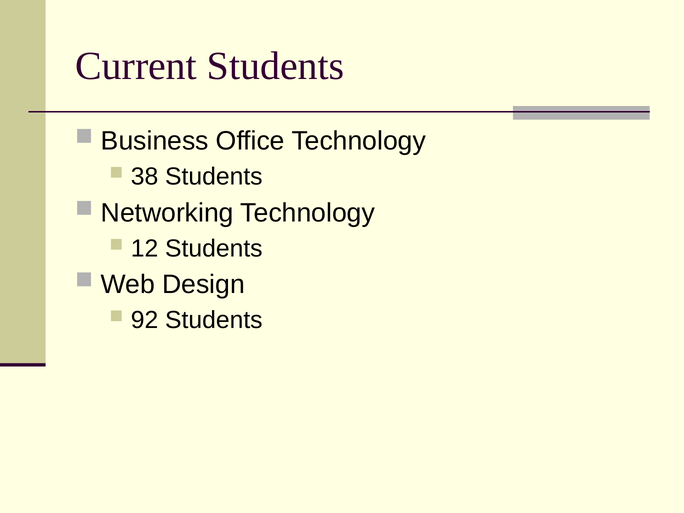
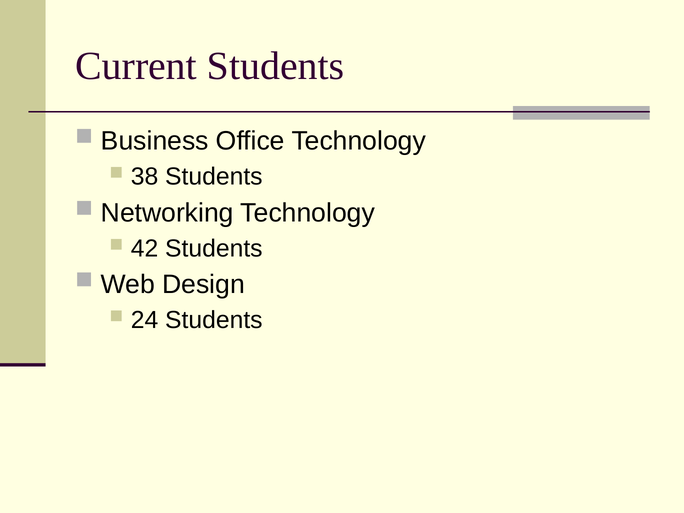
12: 12 -> 42
92: 92 -> 24
